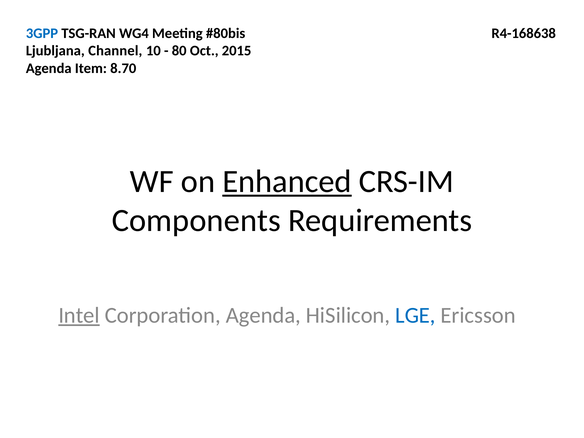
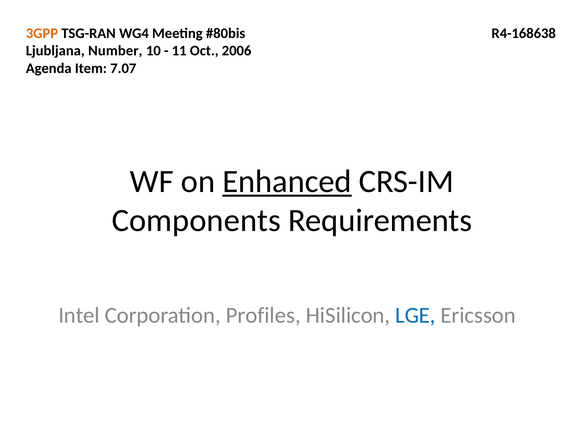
3GPP colour: blue -> orange
Channel: Channel -> Number
80: 80 -> 11
2015: 2015 -> 2006
8.70: 8.70 -> 7.07
Intel underline: present -> none
Corporation Agenda: Agenda -> Profiles
